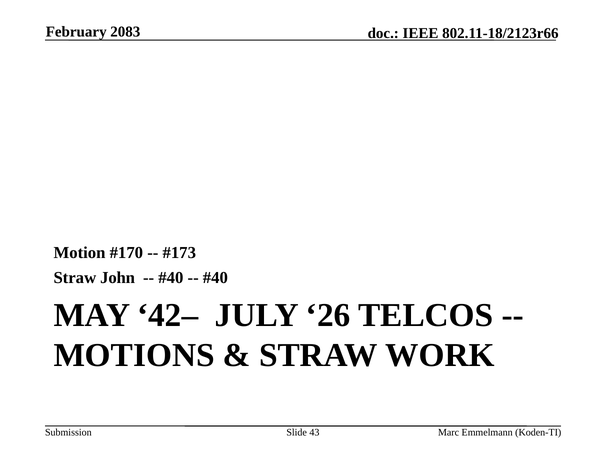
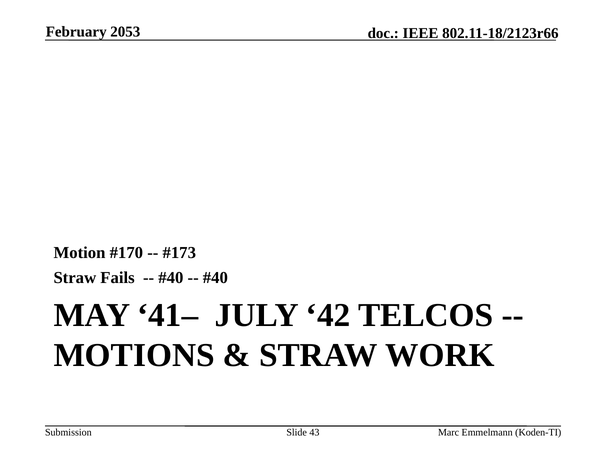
2083: 2083 -> 2053
John: John -> Fails
42–: 42– -> 41–
26: 26 -> 42
